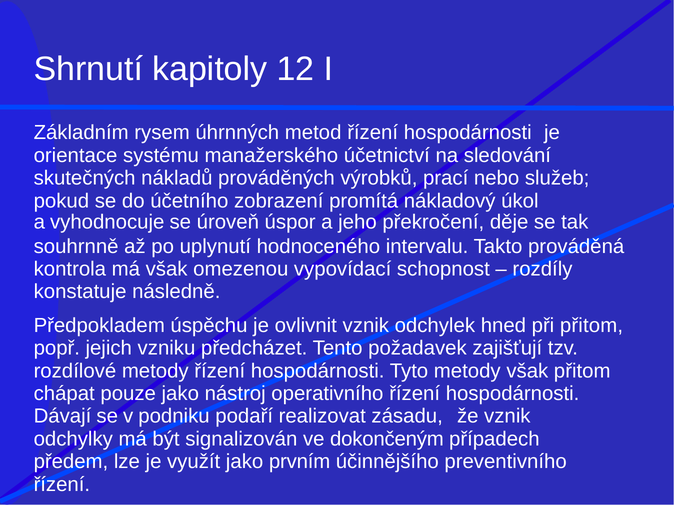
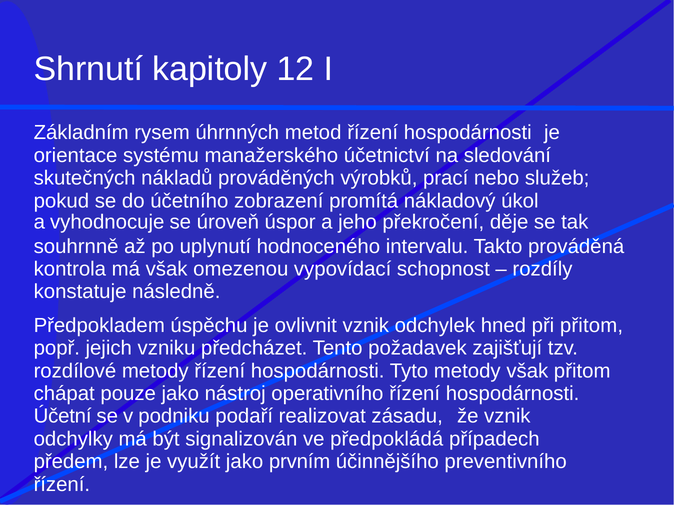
Dávají: Dávají -> Účetní
dokončeným: dokončeným -> předpokládá
